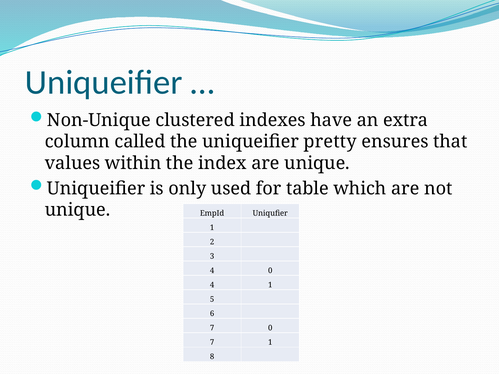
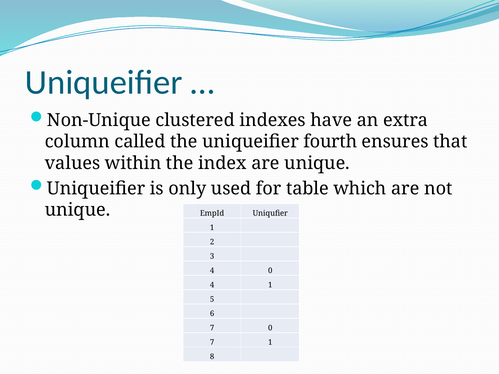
pretty: pretty -> fourth
